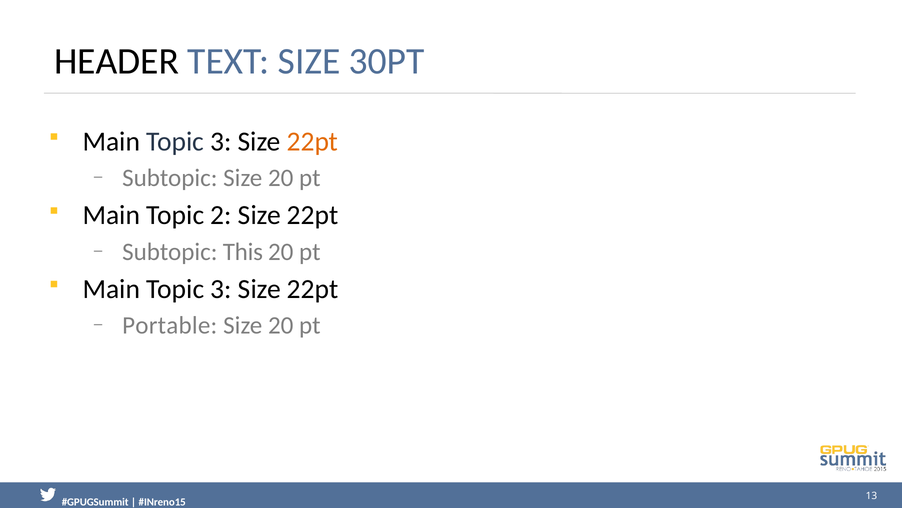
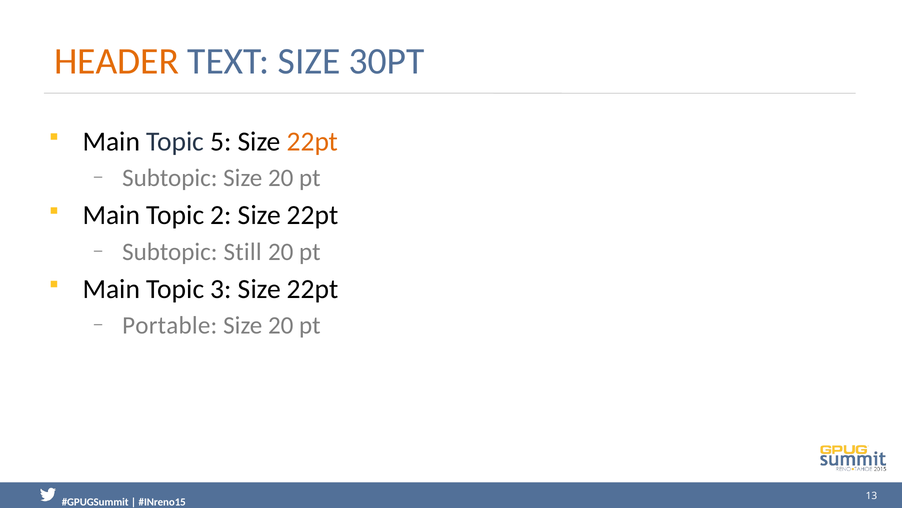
HEADER colour: black -> orange
3 at (221, 141): 3 -> 5
This: This -> Still
